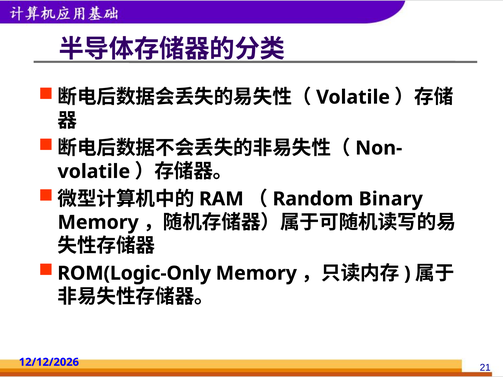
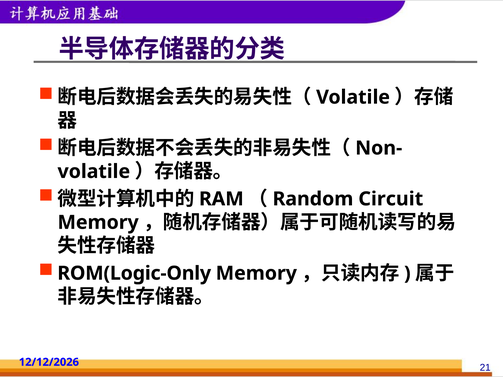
Binary: Binary -> Circuit
